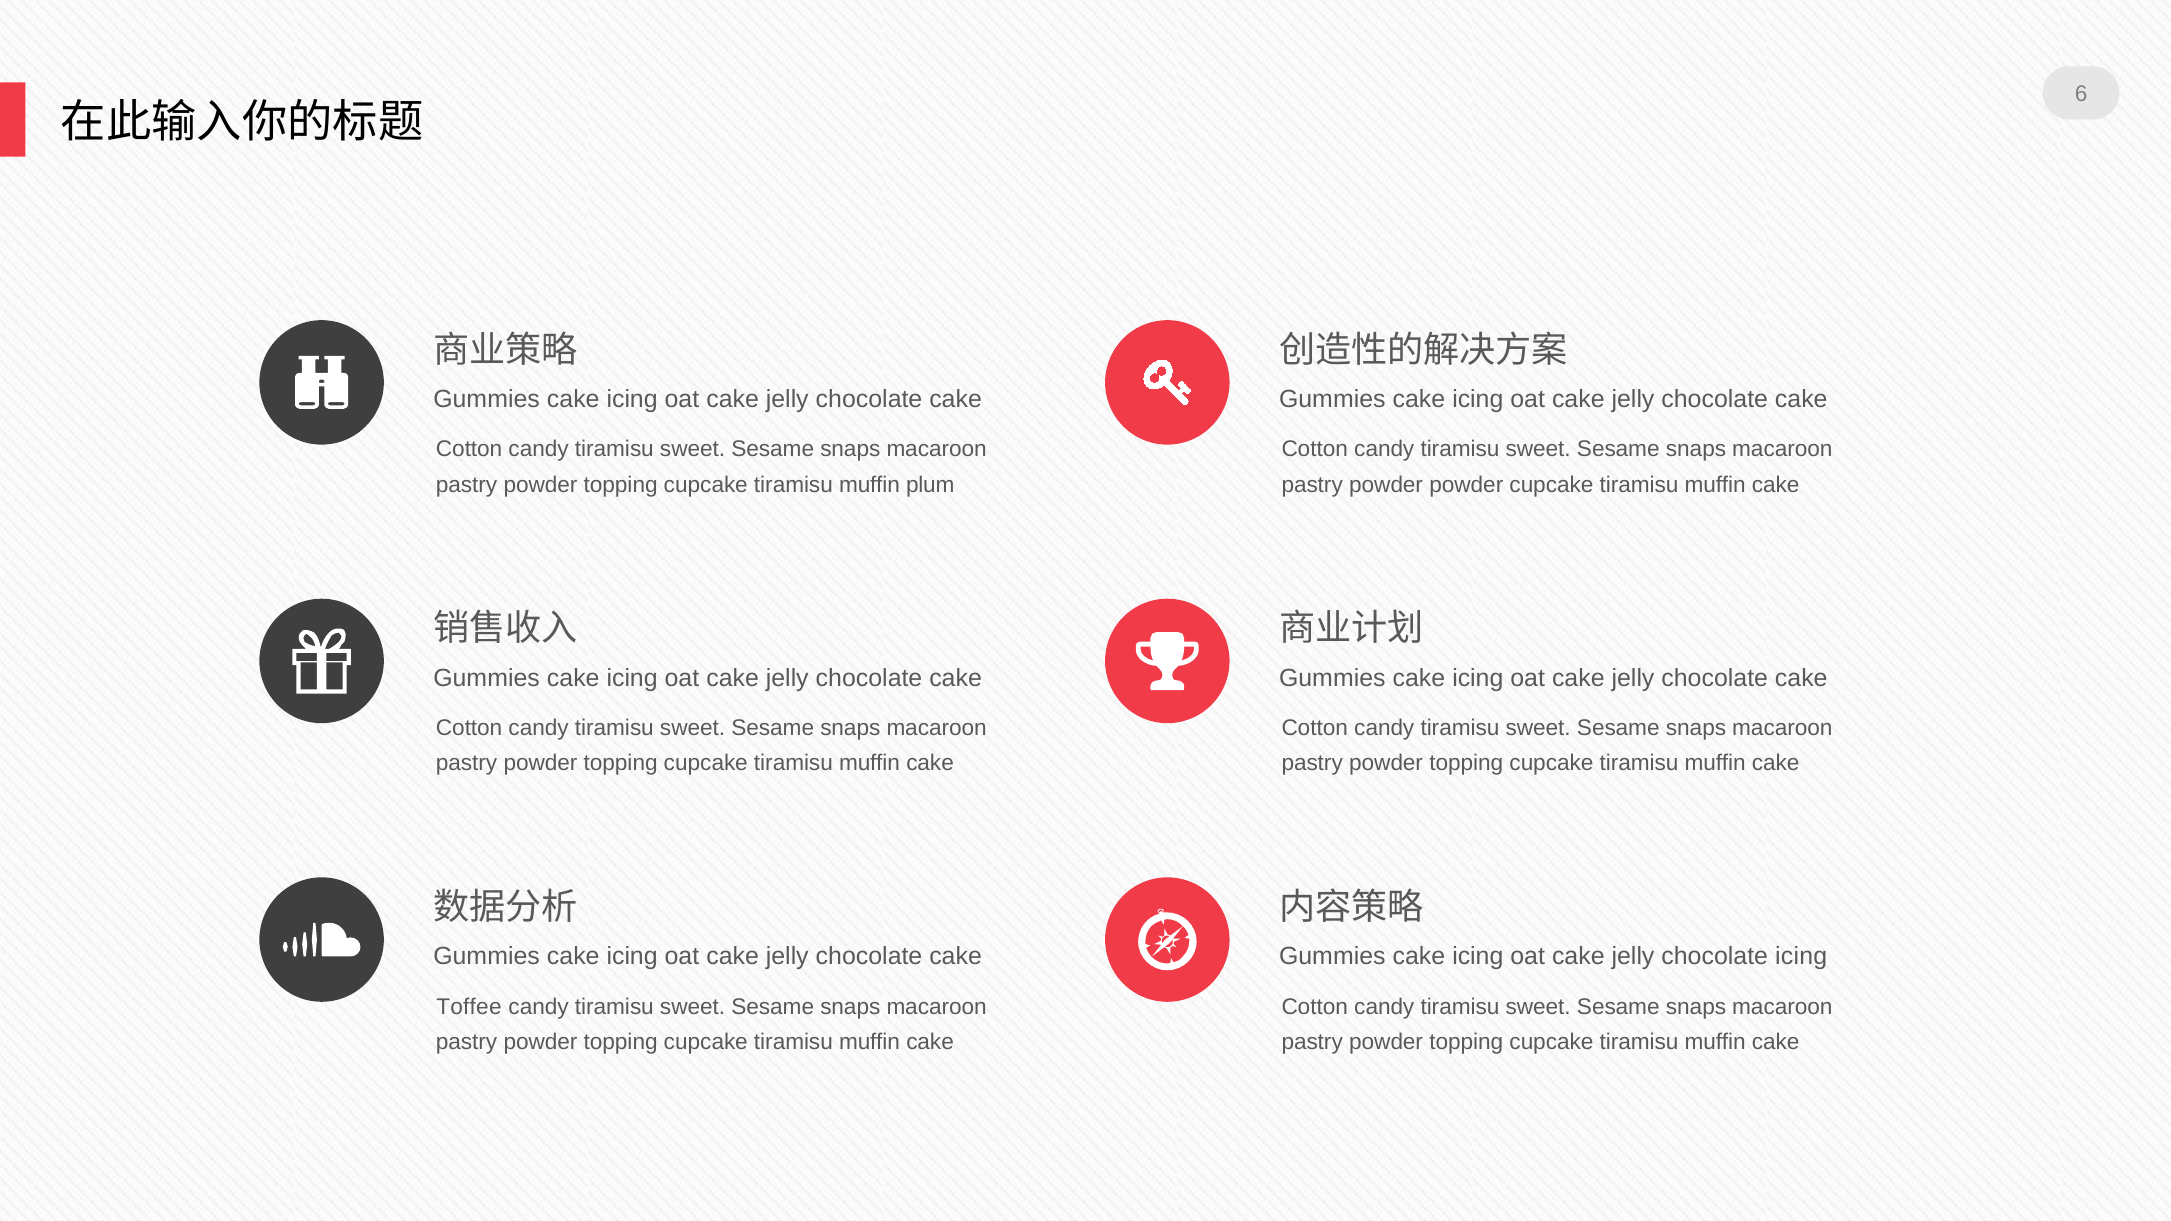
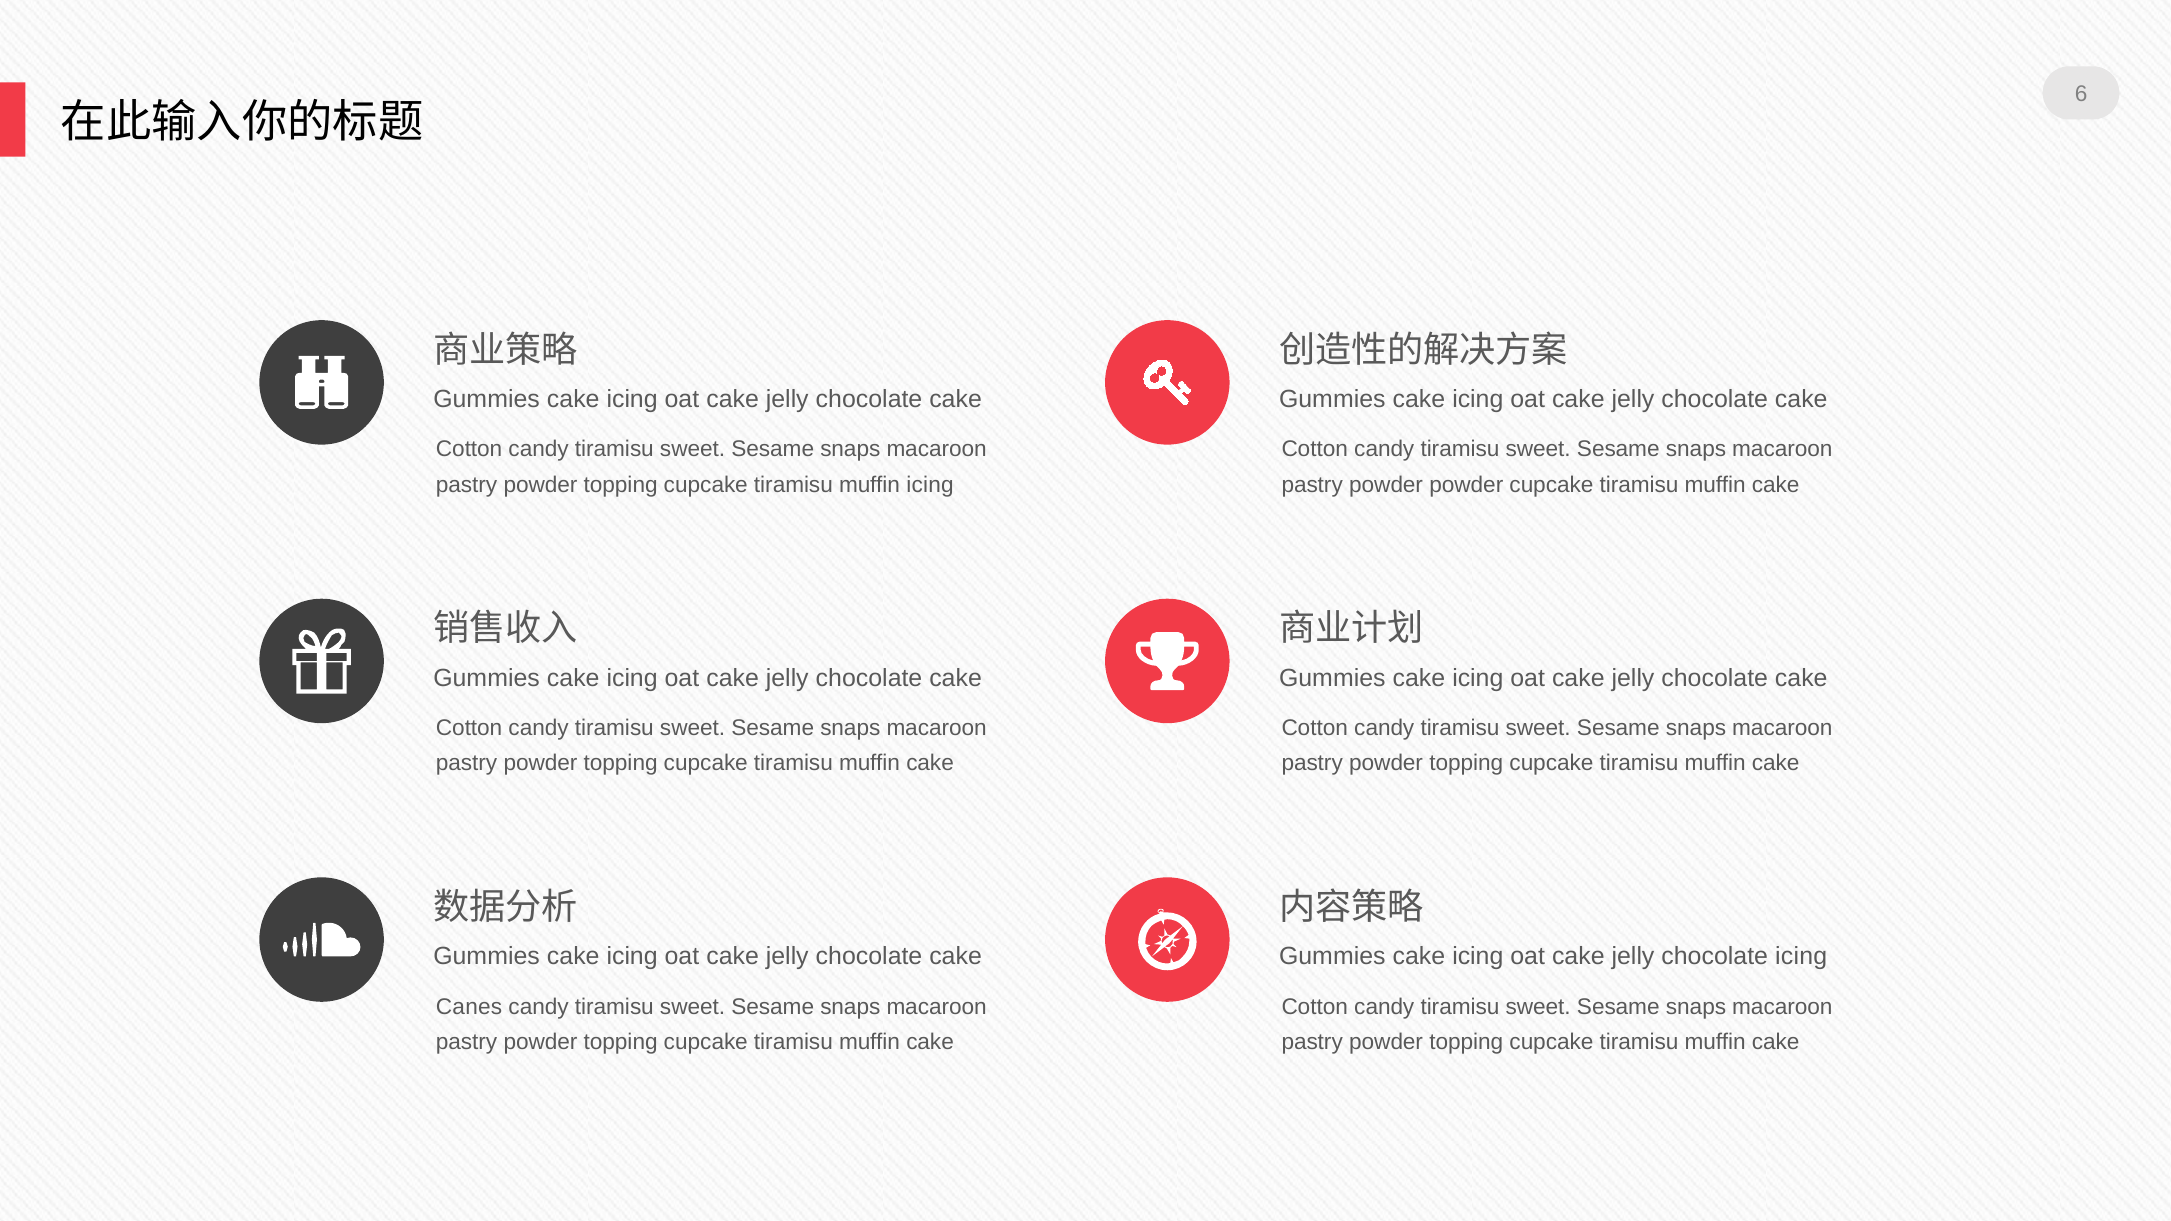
muffin plum: plum -> icing
Toffee: Toffee -> Canes
